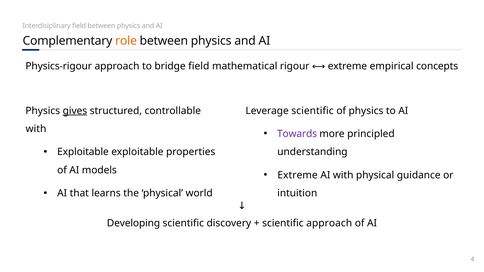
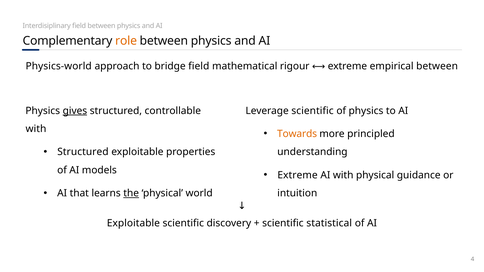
Physics-rigour: Physics-rigour -> Physics-world
empirical concepts: concepts -> between
Towards colour: purple -> orange
Exploitable at (83, 152): Exploitable -> Structured
the underline: none -> present
Developing at (133, 223): Developing -> Exploitable
scientific approach: approach -> statistical
